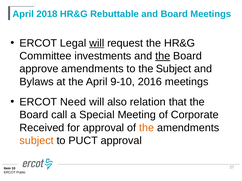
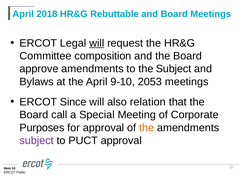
investments: investments -> composition
the at (163, 56) underline: present -> none
2016: 2016 -> 2053
Need: Need -> Since
Received: Received -> Purposes
subject at (37, 141) colour: orange -> purple
